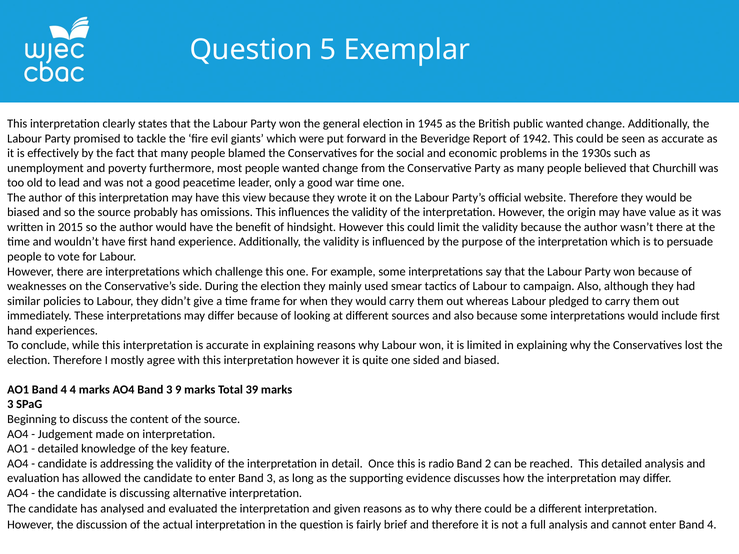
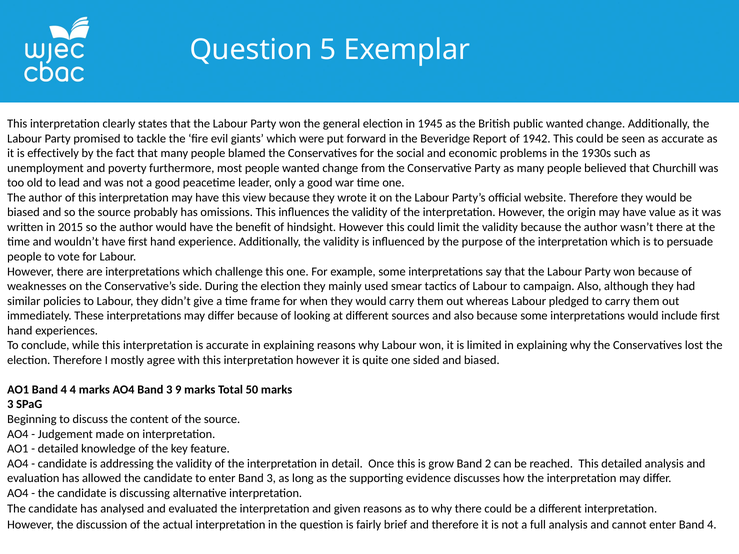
39: 39 -> 50
radio: radio -> grow
